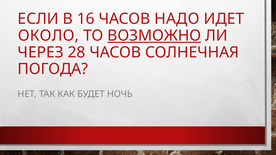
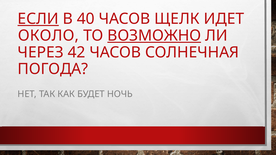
ЕСЛИ underline: none -> present
16: 16 -> 40
НАДО: НАДО -> ЩЕЛК
28: 28 -> 42
